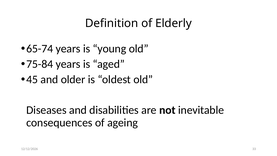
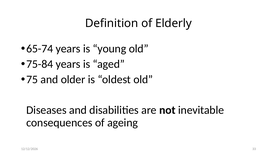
45: 45 -> 75
